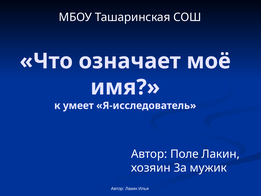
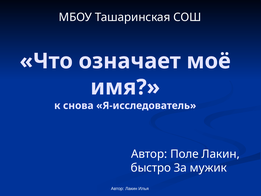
умеет: умеет -> снова
хозяин: хозяин -> быстро
